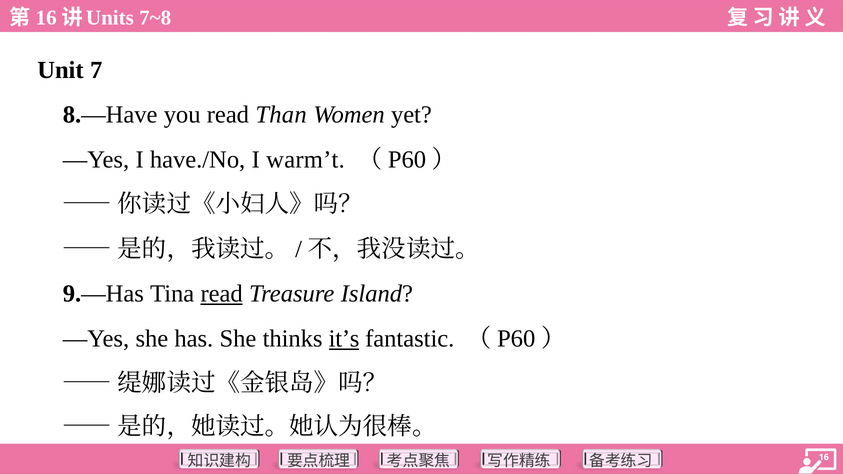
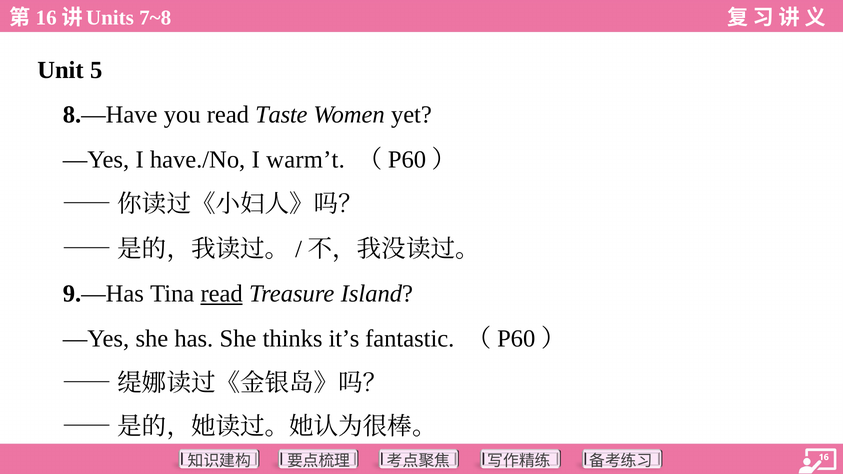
7: 7 -> 5
Than: Than -> Taste
it’s underline: present -> none
